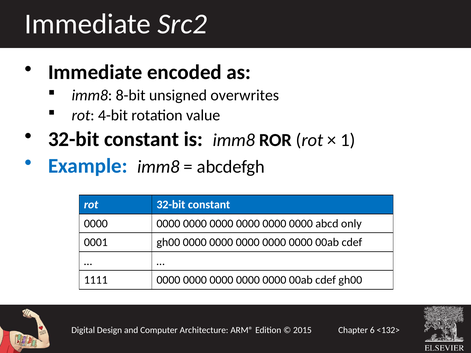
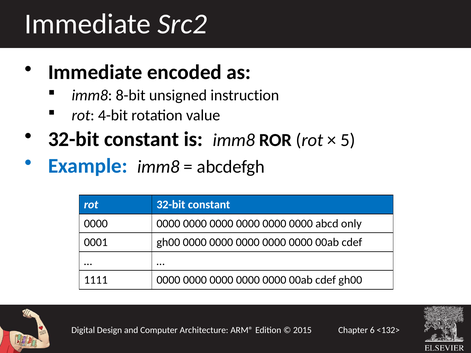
overwrites: overwrites -> instruction
1: 1 -> 5
